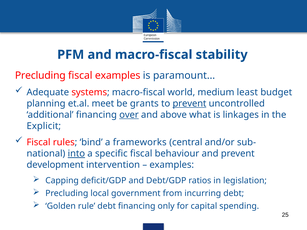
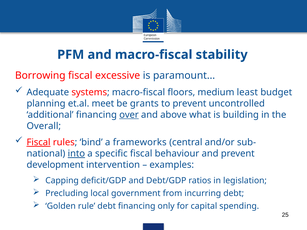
Precluding at (40, 76): Precluding -> Borrowing
fiscal examples: examples -> excessive
world: world -> floors
prevent at (189, 104) underline: present -> none
linkages: linkages -> building
Explicit: Explicit -> Overall
Fiscal at (39, 142) underline: none -> present
